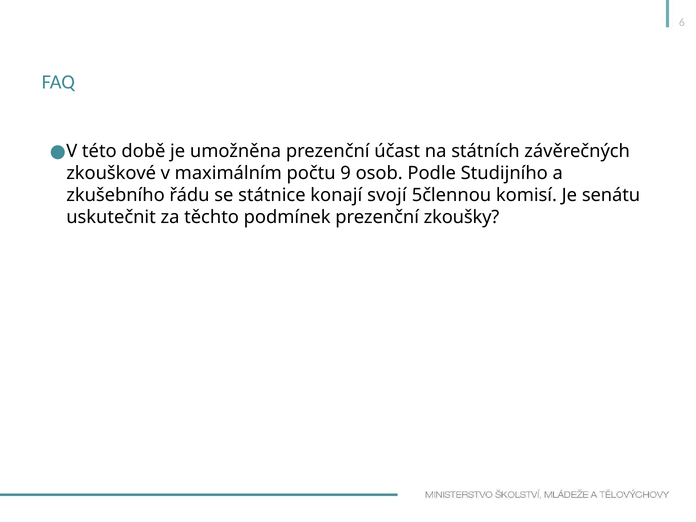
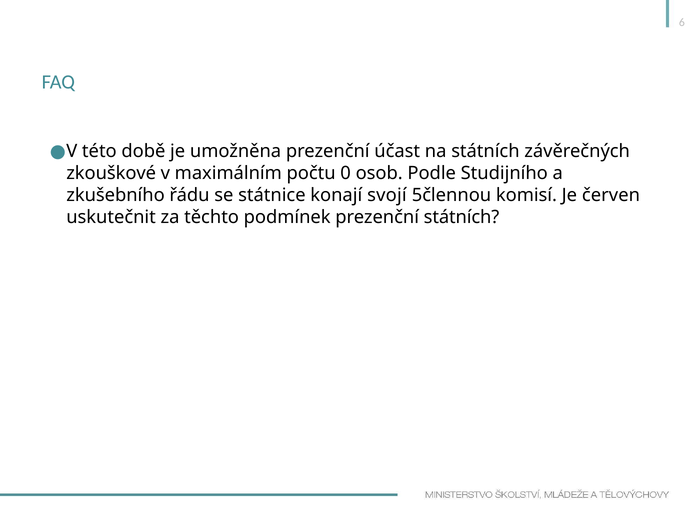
9: 9 -> 0
senátu: senátu -> červen
prezenční zkoušky: zkoušky -> státních
